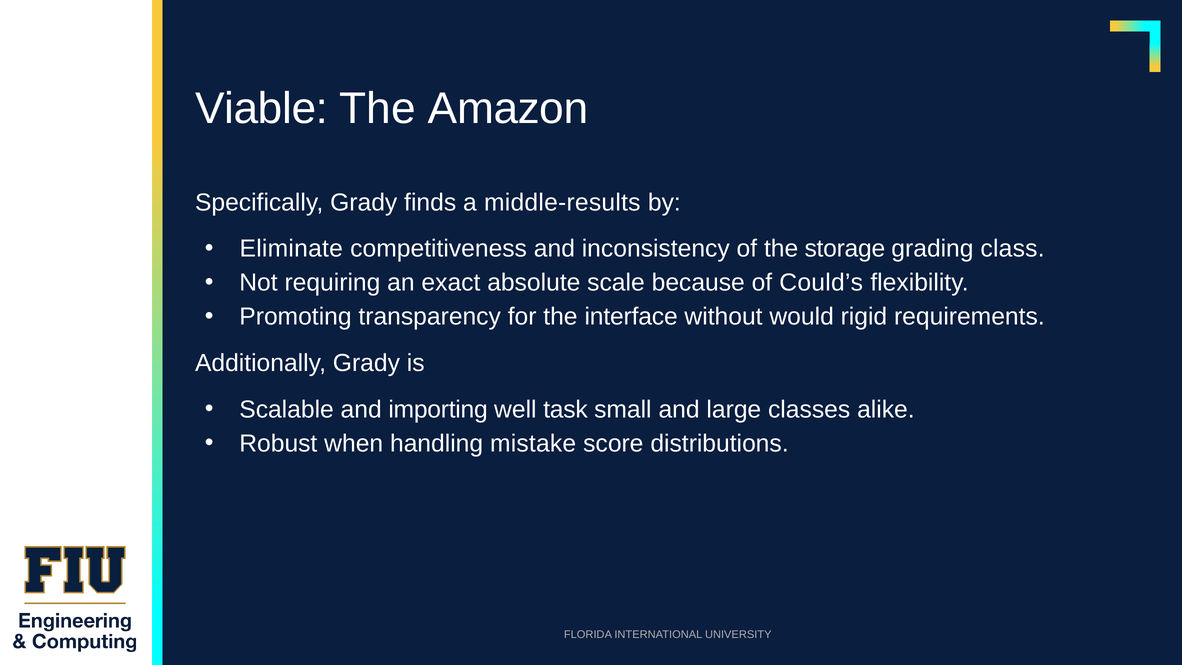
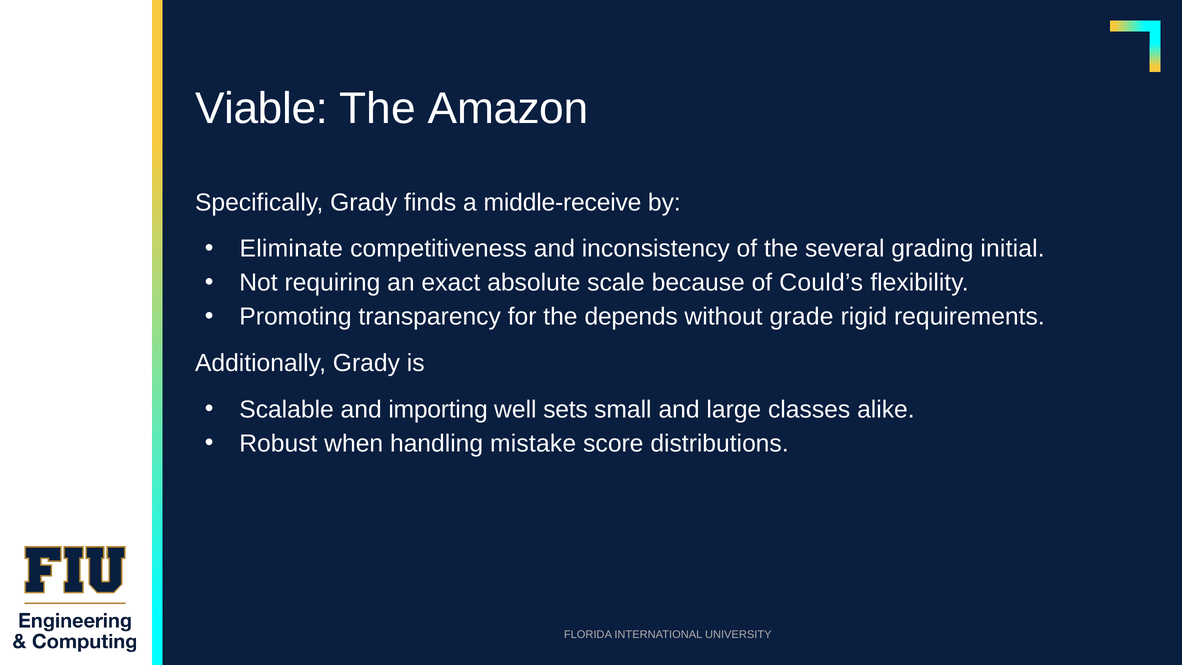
middle-results: middle-results -> middle-receive
storage: storage -> several
class: class -> initial
interface: interface -> depends
would: would -> grade
task: task -> sets
